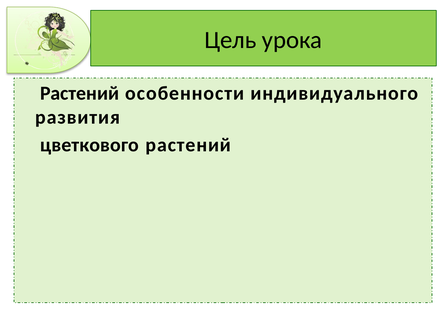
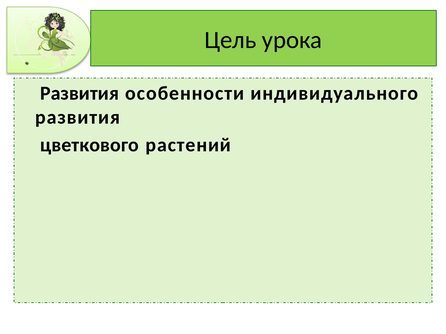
Растений at (80, 94): Растений -> Развития
